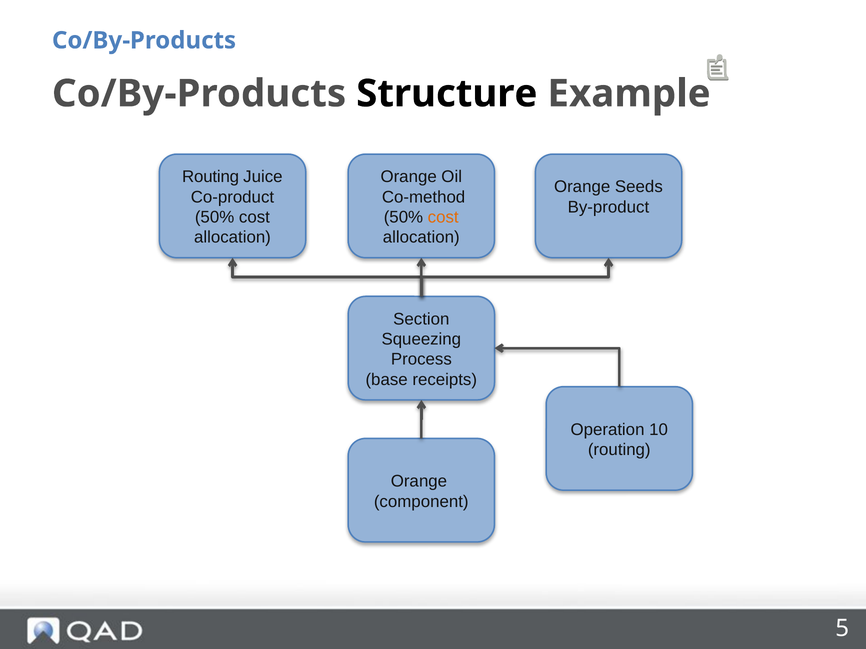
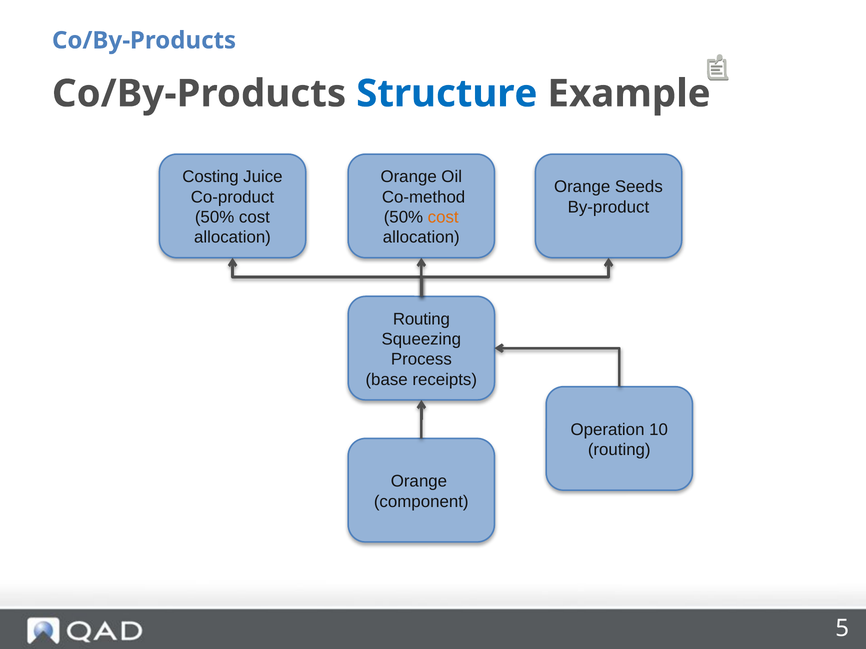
Structure colour: black -> blue
Routing at (211, 177): Routing -> Costing
Section at (421, 319): Section -> Routing
